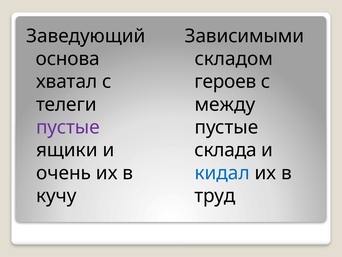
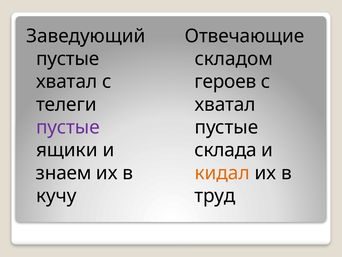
Зависимыми: Зависимыми -> Отвечающие
основа at (68, 59): основа -> пустые
между at (225, 104): между -> хватал
очень: очень -> знаем
кидал colour: blue -> orange
